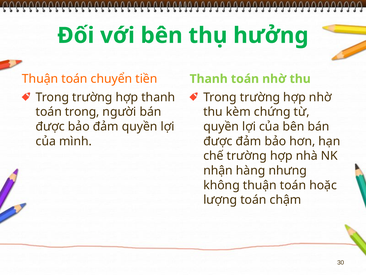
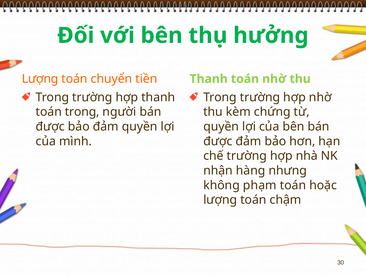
Thuận at (40, 79): Thuận -> Lượng
không thuận: thuận -> phạm
